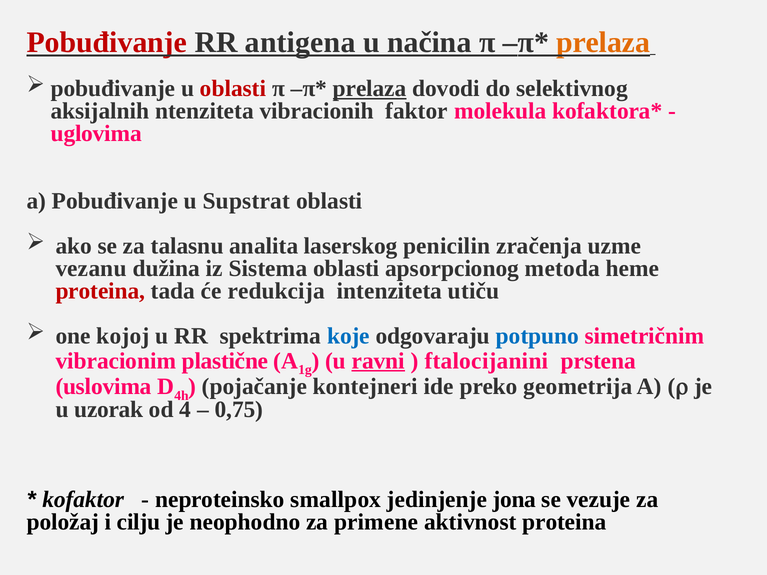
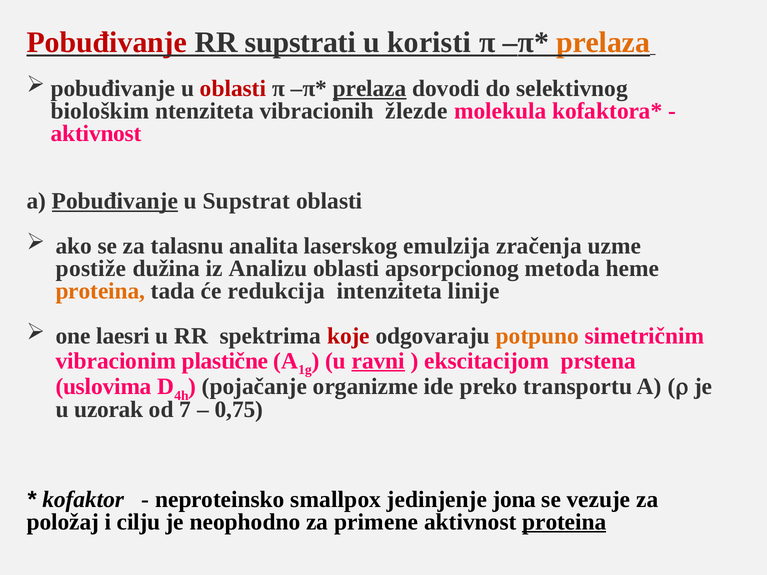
antigena: antigena -> supstrati
načina: načina -> koristi
aksijalnih: aksijalnih -> biološkim
faktor: faktor -> žlezde
uglovima at (96, 134): uglovima -> aktivnost
Pobuđivanje at (115, 201) underline: none -> present
penicilin: penicilin -> emulzija
vezanu: vezanu -> postiže
Sistema: Sistema -> Analizu
proteina at (100, 291) colour: red -> orange
utiču: utiču -> linije
kojoj: kojoj -> laesri
koje colour: blue -> red
potpuno colour: blue -> orange
ftalocijanini: ftalocijanini -> ekscitacijom
kontejneri: kontejneri -> organizme
geometrija: geometrija -> transportu
4: 4 -> 7
proteina at (564, 522) underline: none -> present
